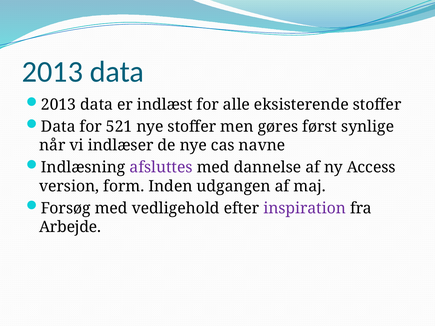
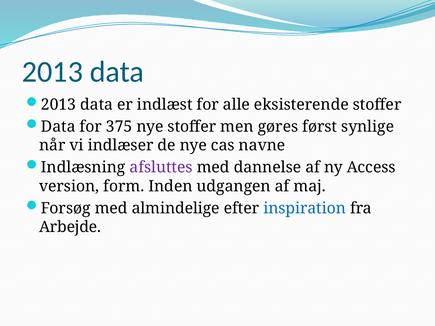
521: 521 -> 375
vedligehold: vedligehold -> almindelige
inspiration colour: purple -> blue
